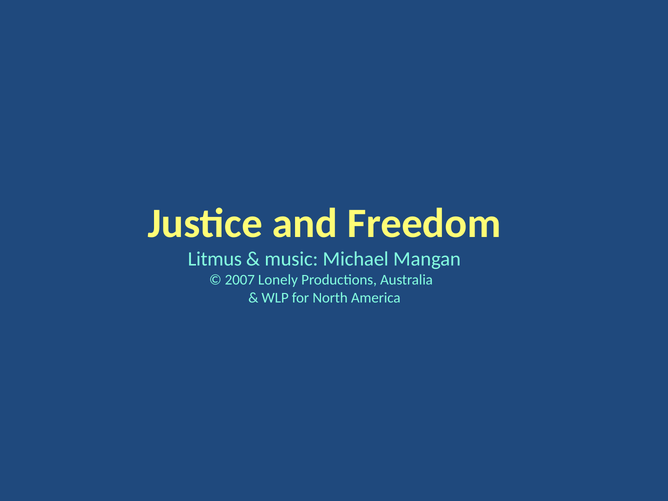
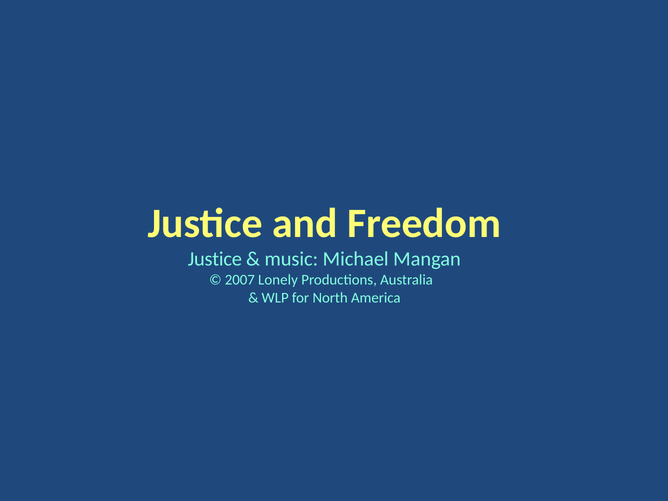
Litmus at (215, 259): Litmus -> Justice
